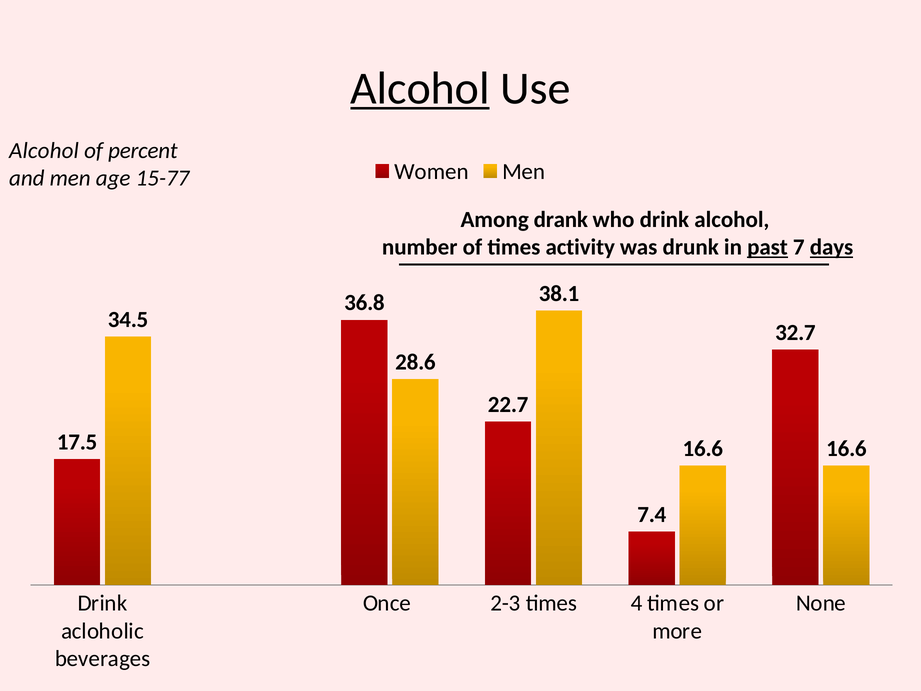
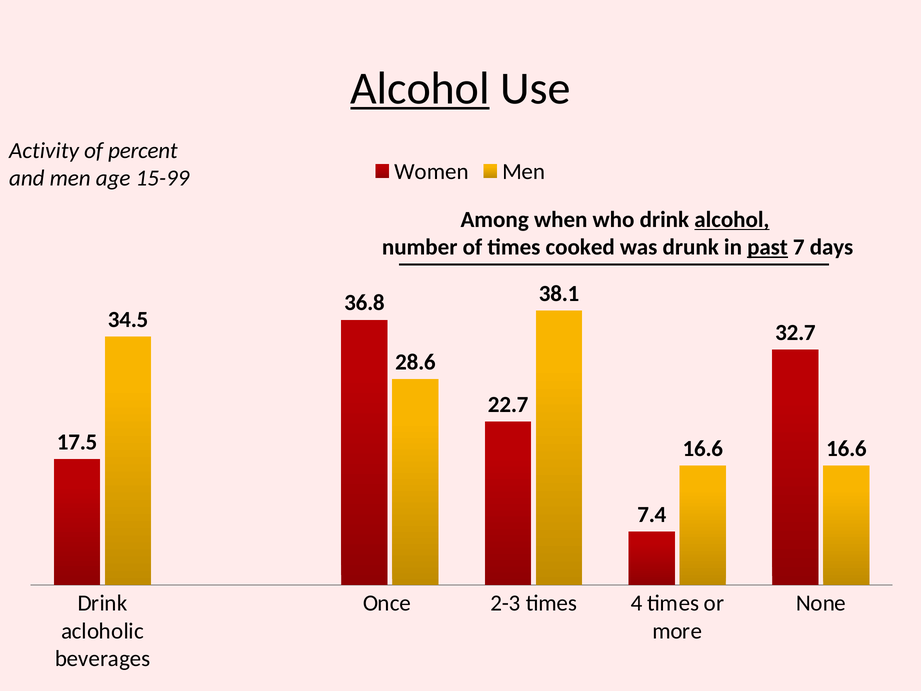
Alcohol at (44, 150): Alcohol -> Activity
15-77: 15-77 -> 15-99
drank: drank -> when
alcohol at (732, 219) underline: none -> present
activity: activity -> cooked
days underline: present -> none
